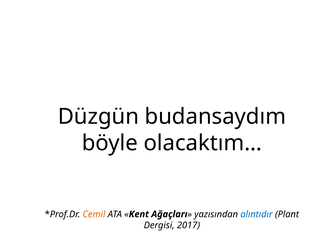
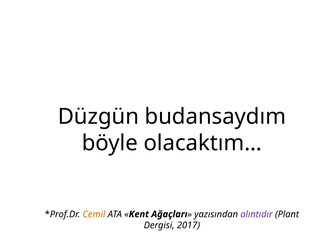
alıntıdır colour: blue -> purple
